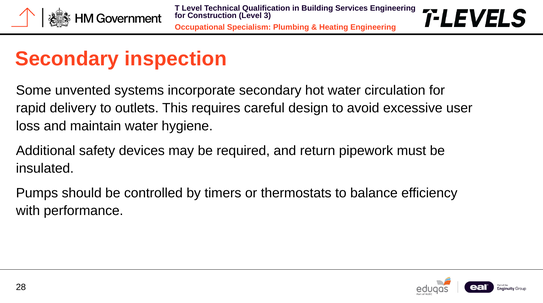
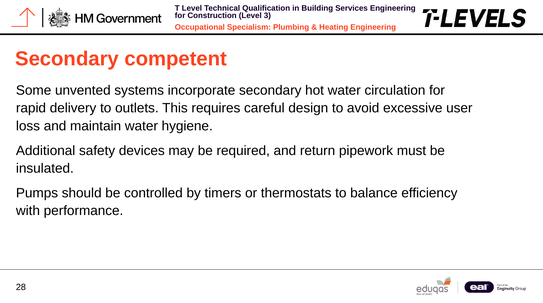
inspection: inspection -> competent
